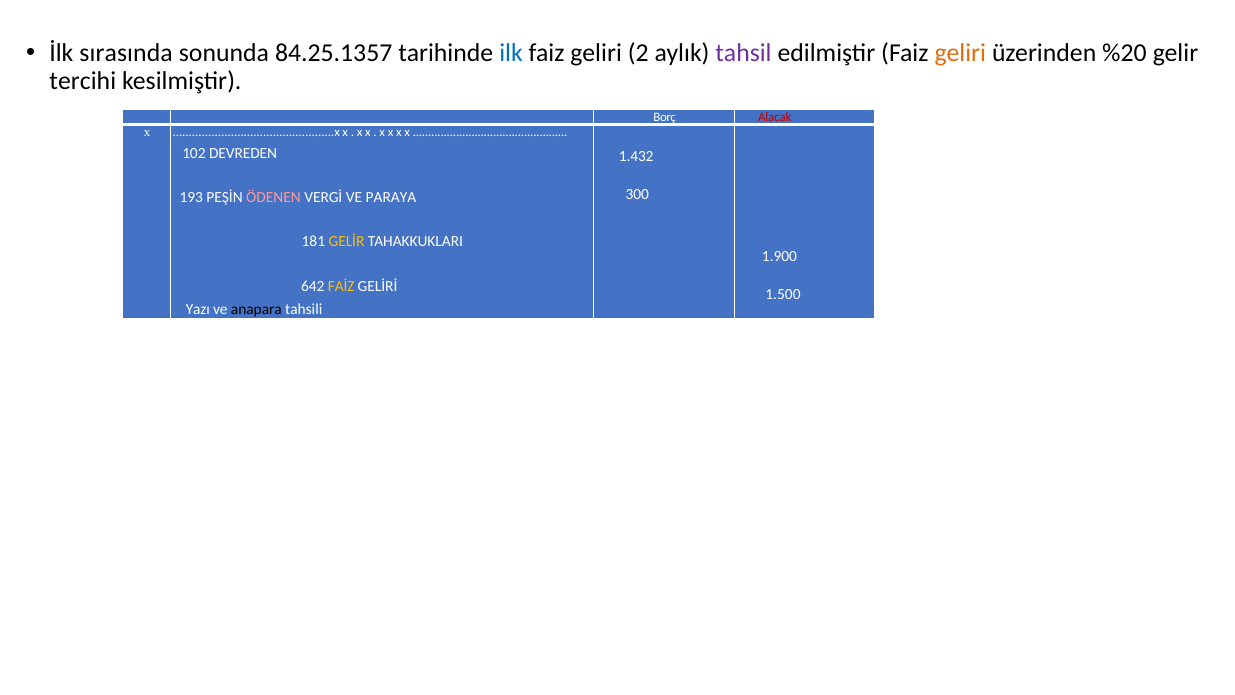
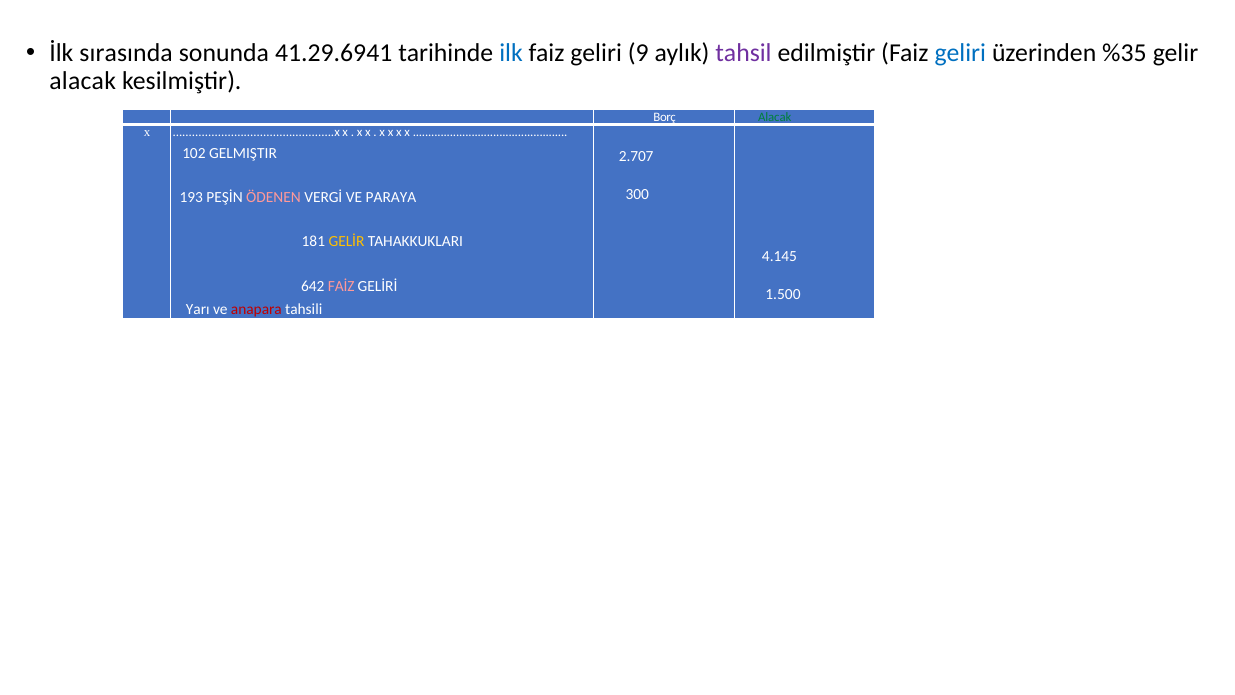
84.25.1357: 84.25.1357 -> 41.29.6941
2: 2 -> 9
geliri at (960, 53) colour: orange -> blue
%20: %20 -> %35
tercihi at (83, 81): tercihi -> alacak
Alacak at (775, 117) colour: red -> green
DEVREDEN: DEVREDEN -> GELMIŞTIR
1.432: 1.432 -> 2.707
1.900: 1.900 -> 4.145
FAİZ colour: yellow -> pink
Yazı: Yazı -> Yarı
anapara colour: black -> red
